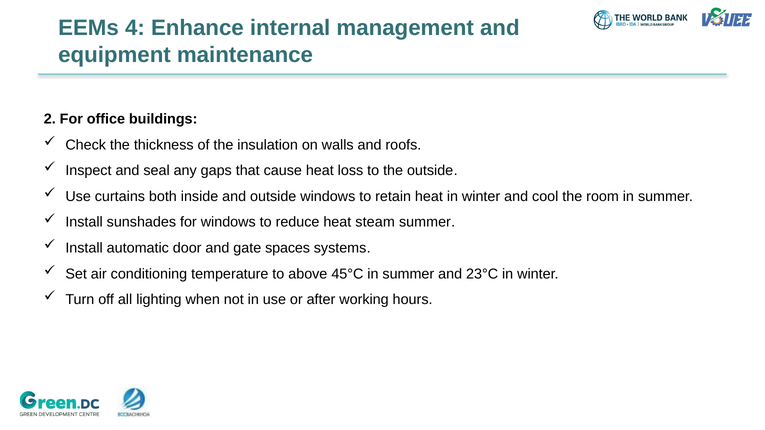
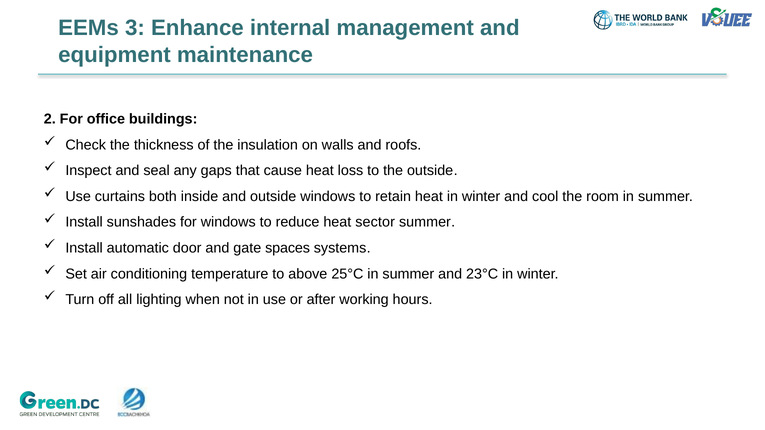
4: 4 -> 3
steam: steam -> sector
45°C: 45°C -> 25°C
